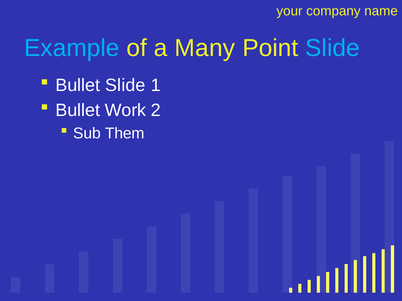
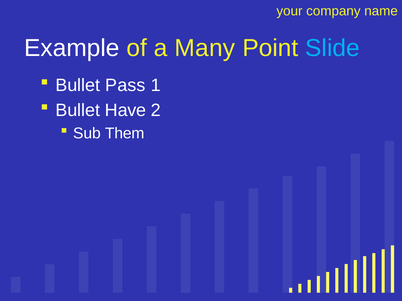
Example colour: light blue -> white
Bullet Slide: Slide -> Pass
Work: Work -> Have
